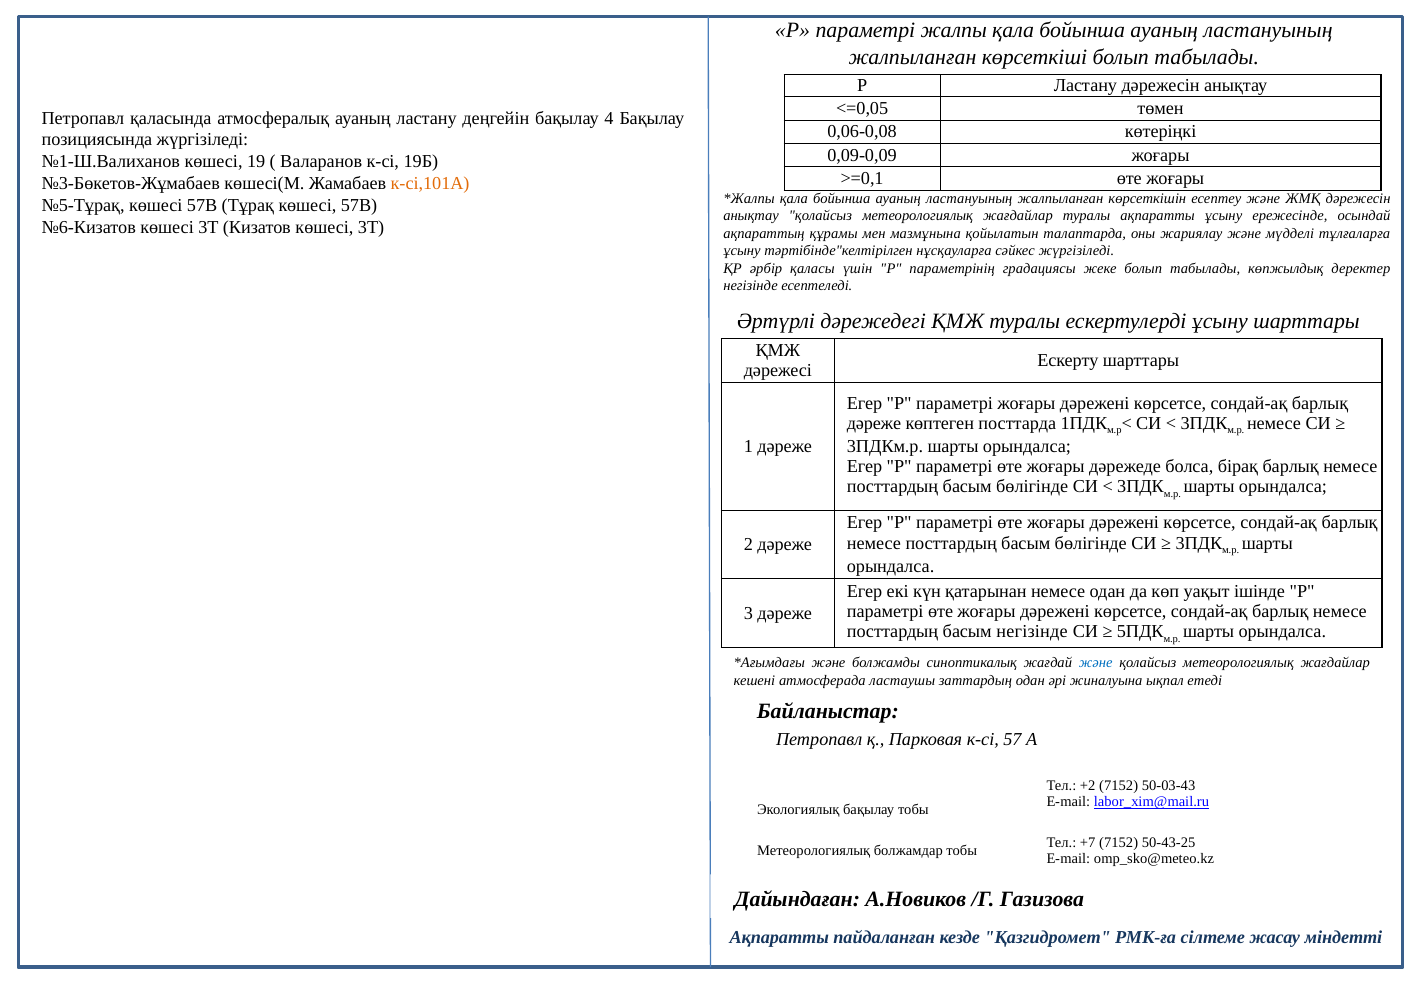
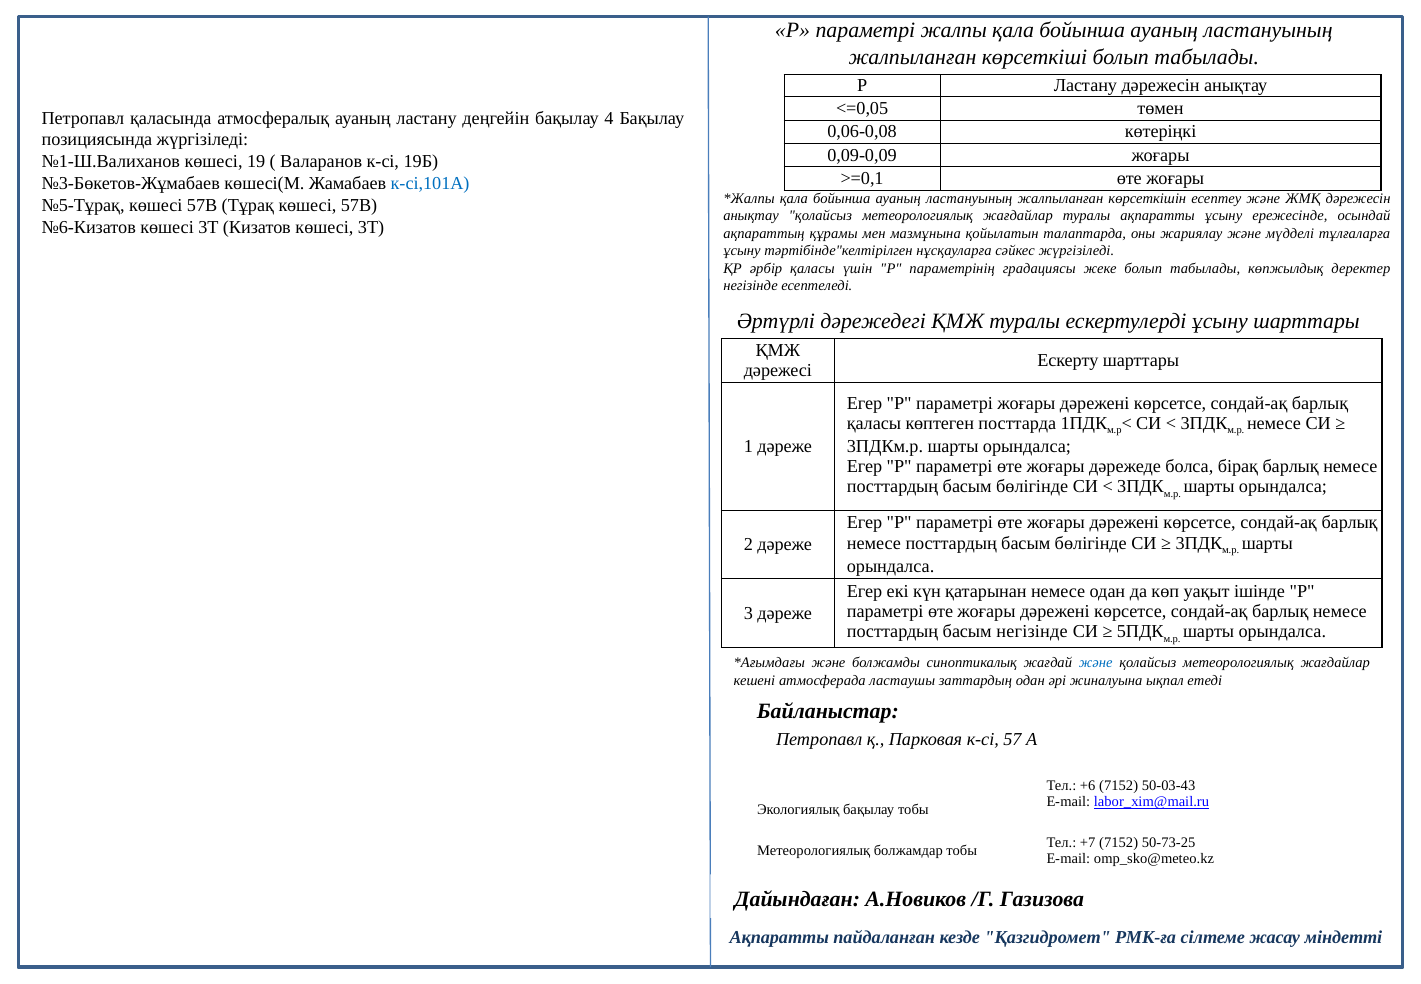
к-сі,101А colour: orange -> blue
дәреже at (874, 423): дәреже -> қаласы
+2: +2 -> +6
50-43-25: 50-43-25 -> 50-73-25
